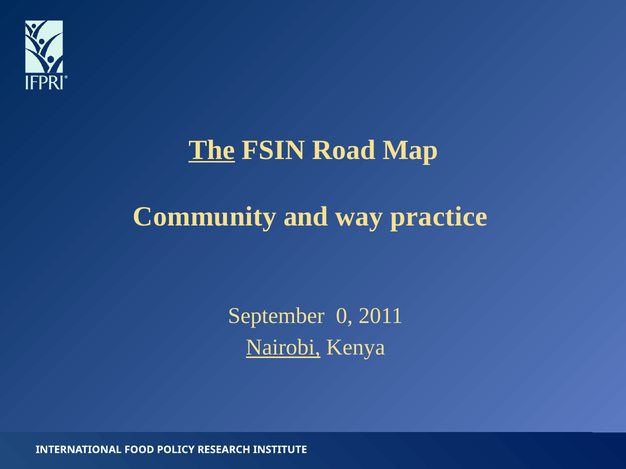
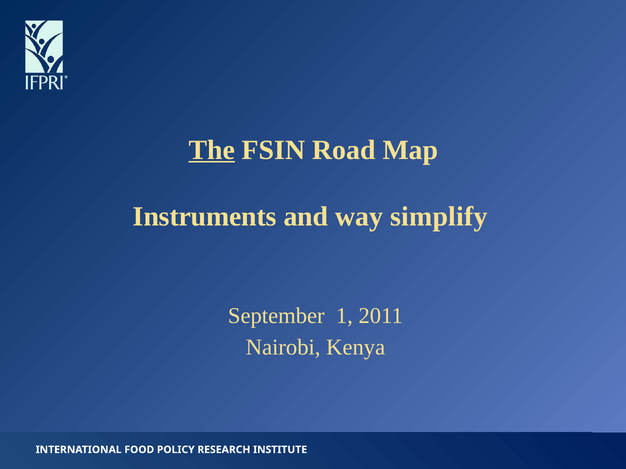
Community: Community -> Instruments
practice: practice -> simplify
0: 0 -> 1
Nairobi underline: present -> none
